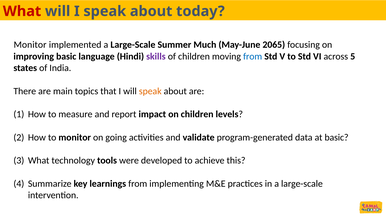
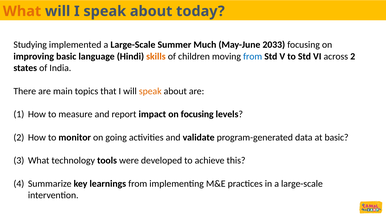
What at (22, 11) colour: red -> orange
Monitor at (30, 45): Monitor -> Studying
2065: 2065 -> 2033
skills colour: purple -> orange
across 5: 5 -> 2
on children: children -> focusing
